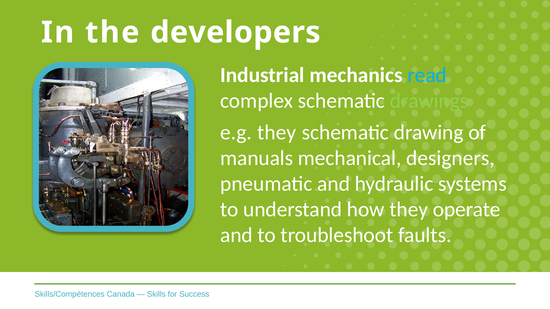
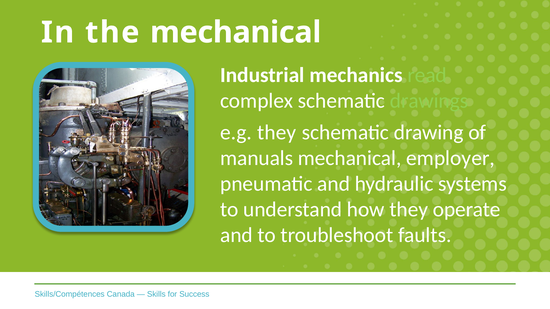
the developers: developers -> mechanical
read colour: light blue -> light green
designers: designers -> employer
